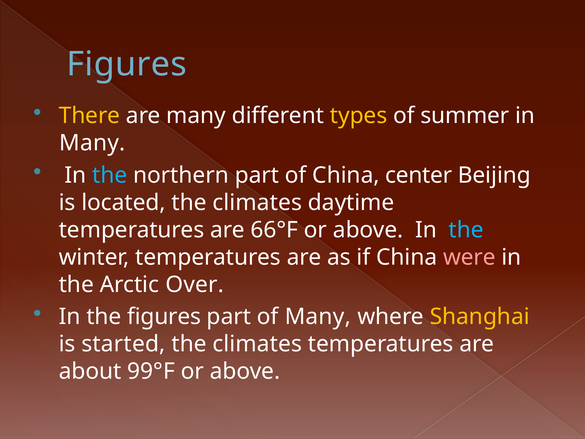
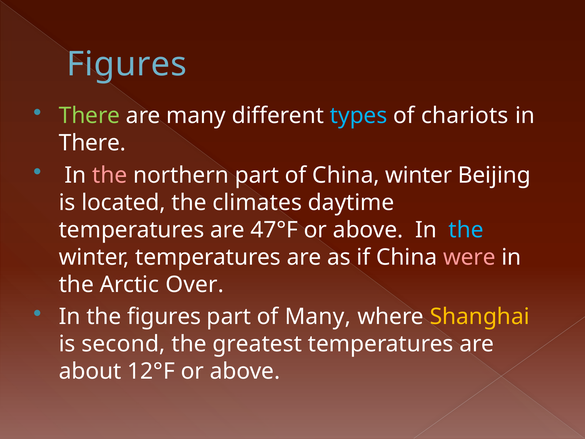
There at (89, 116) colour: yellow -> light green
types colour: yellow -> light blue
summer: summer -> chariots
Many at (92, 143): Many -> There
the at (110, 175) colour: light blue -> pink
China center: center -> winter
66°F: 66°F -> 47°F
started: started -> second
climates at (257, 344): climates -> greatest
99°F: 99°F -> 12°F
